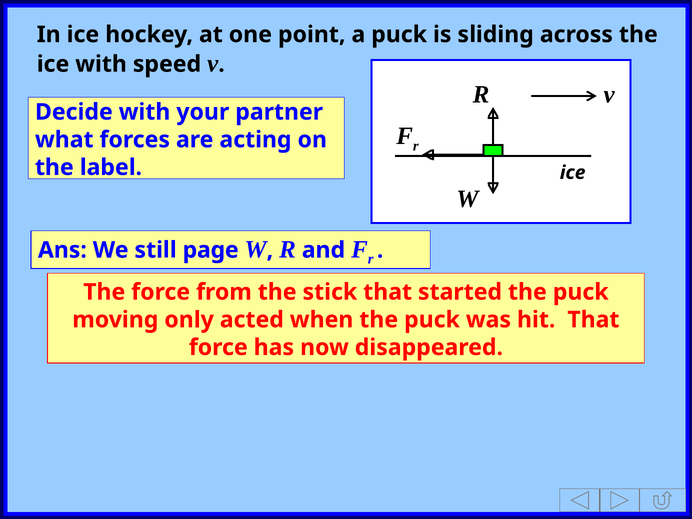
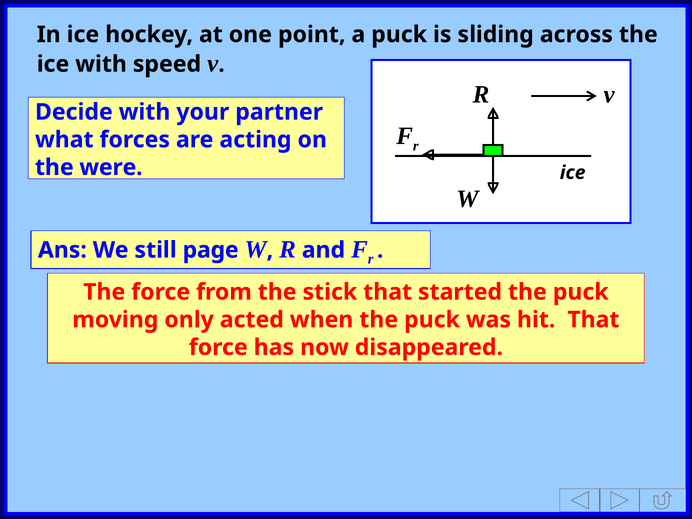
label: label -> were
